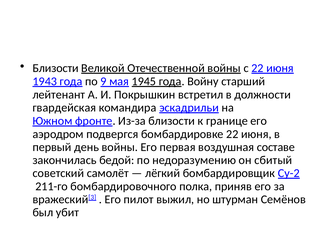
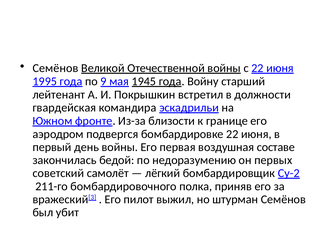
Близости at (56, 68): Близости -> Семёнов
1943: 1943 -> 1995
сбитый: сбитый -> первых
